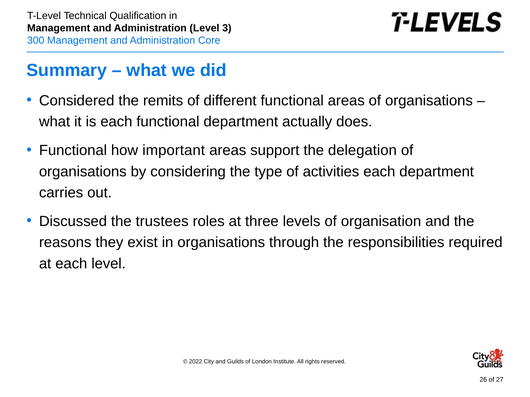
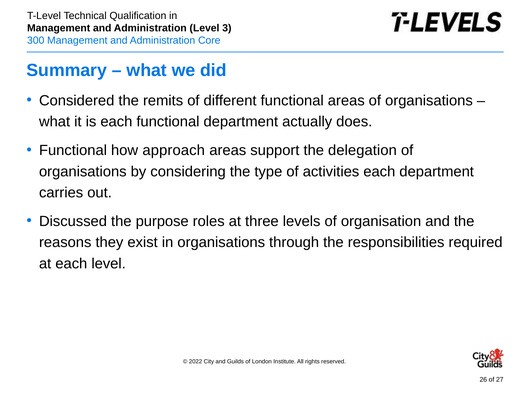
important: important -> approach
trustees: trustees -> purpose
